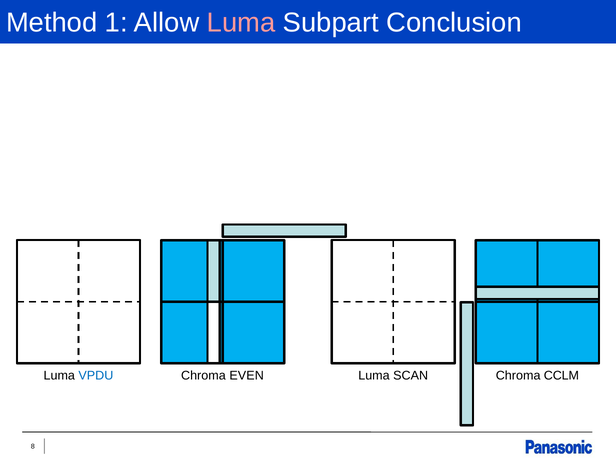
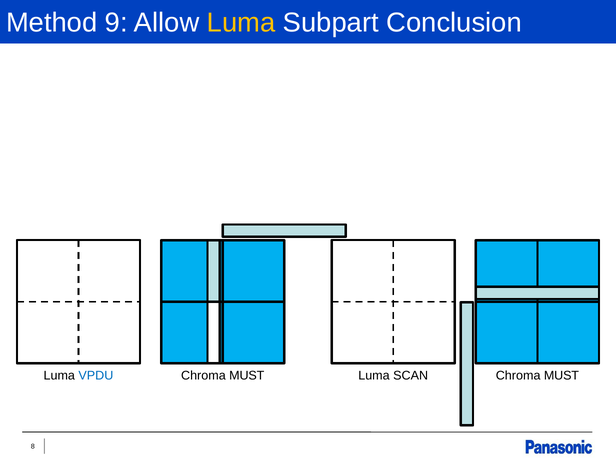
1: 1 -> 9
Luma at (241, 22) colour: pink -> yellow
EVEN at (247, 376): EVEN -> MUST
CCLM at (561, 376): CCLM -> MUST
